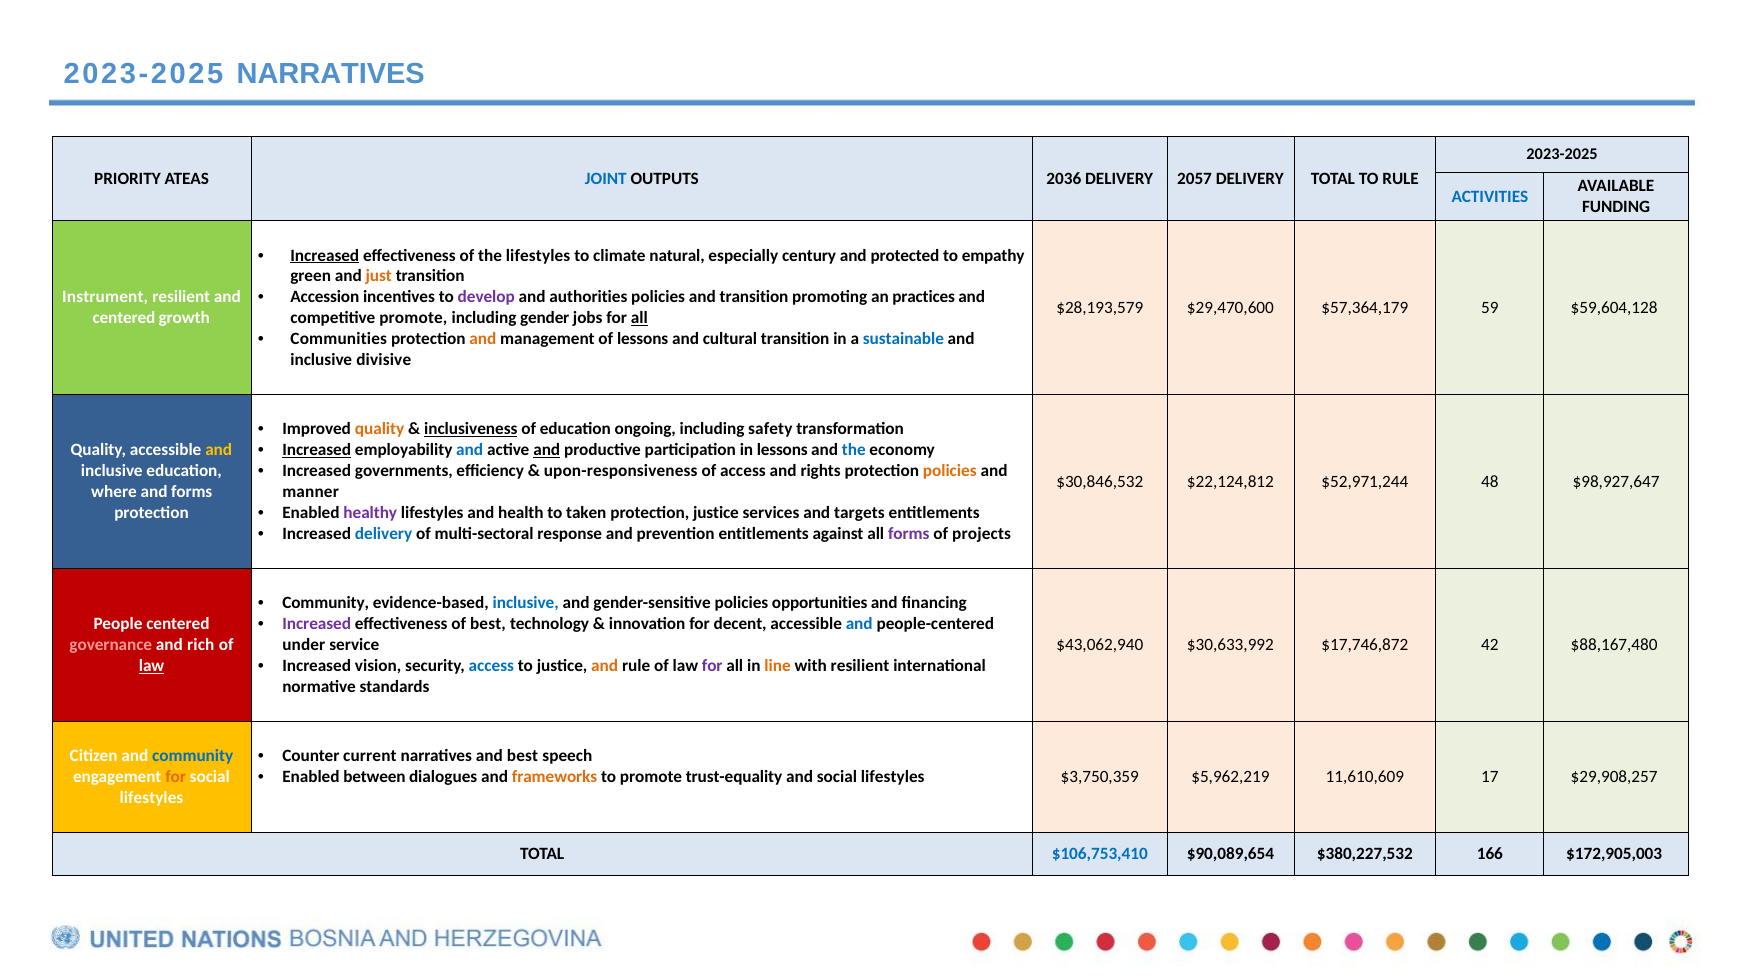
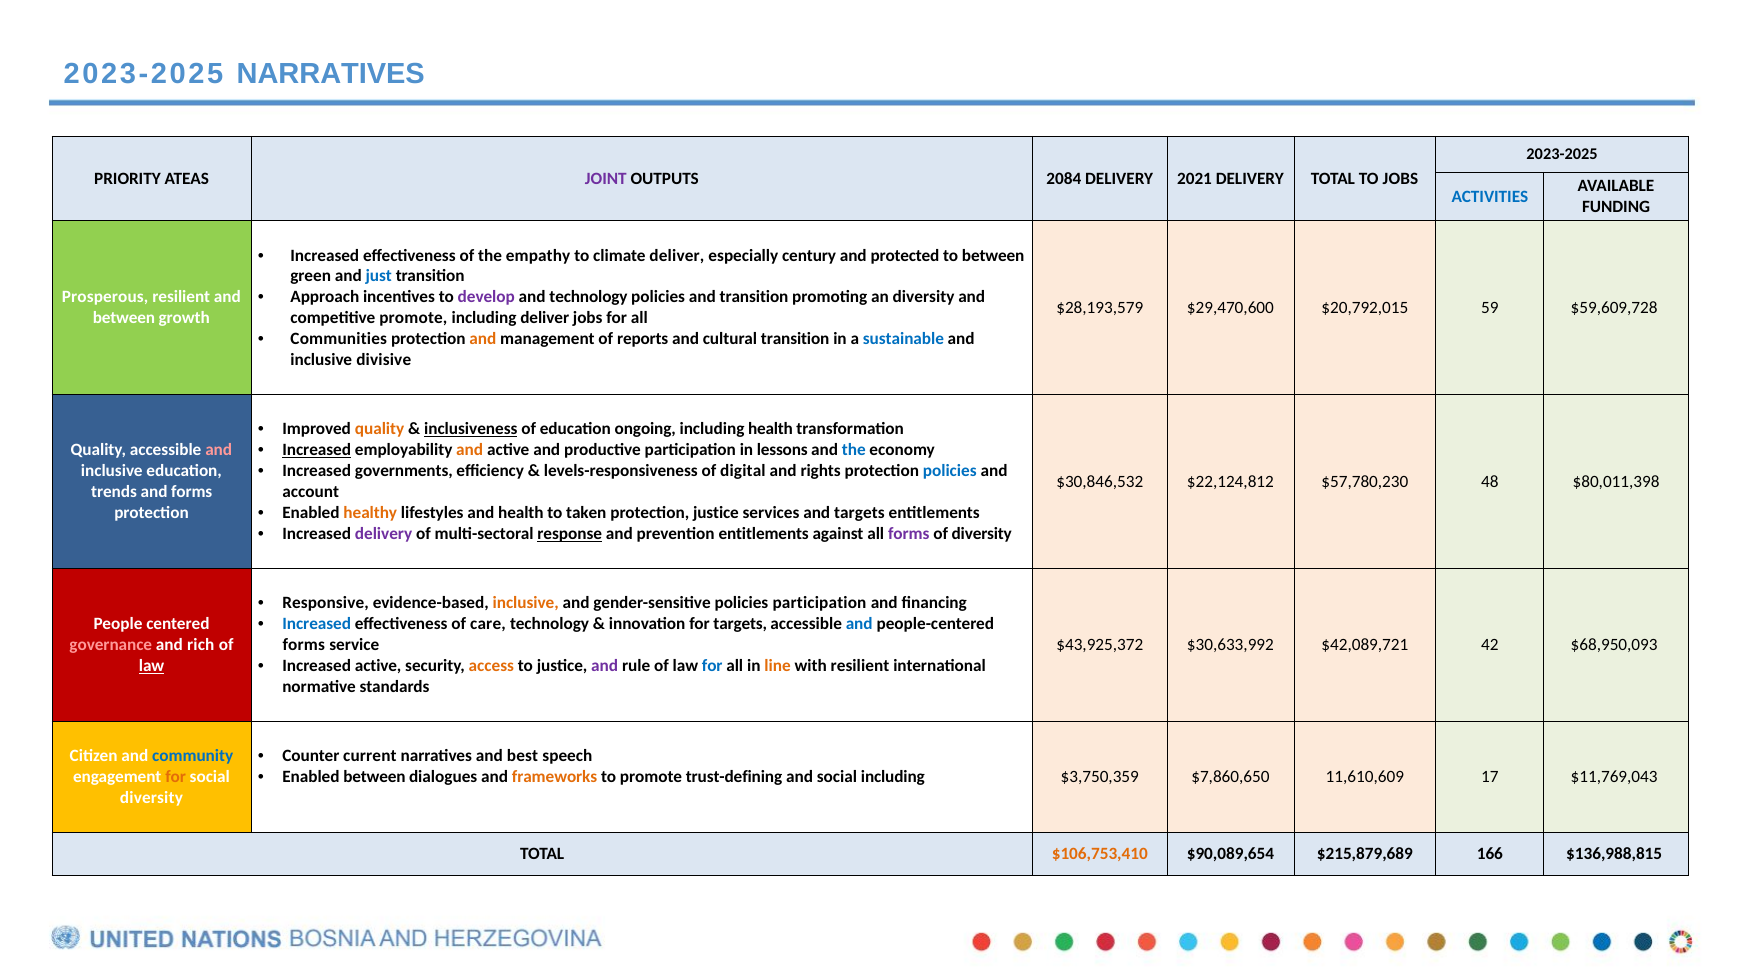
JOINT colour: blue -> purple
2036: 2036 -> 2084
2057: 2057 -> 2021
TO RULE: RULE -> JOBS
Increased at (325, 255) underline: present -> none
the lifestyles: lifestyles -> empathy
climate natural: natural -> deliver
to empathy: empathy -> between
just colour: orange -> blue
Accession: Accession -> Approach
and authorities: authorities -> technology
an practices: practices -> diversity
Instrument: Instrument -> Prosperous
$57,364,179: $57,364,179 -> $20,792,015
$59,604,128: $59,604,128 -> $59,609,728
centered at (124, 318): centered -> between
including gender: gender -> deliver
all at (639, 318) underline: present -> none
of lessons: lessons -> reports
including safety: safety -> health
and at (470, 450) colour: blue -> orange
and at (547, 450) underline: present -> none
and at (219, 450) colour: yellow -> pink
upon-responsiveness: upon-responsiveness -> levels-responsiveness
of access: access -> digital
policies at (950, 471) colour: orange -> blue
$52,971,244: $52,971,244 -> $57,780,230
$98,927,647: $98,927,647 -> $80,011,398
where: where -> trends
manner: manner -> account
healthy colour: purple -> orange
delivery at (384, 534) colour: blue -> purple
response underline: none -> present
of projects: projects -> diversity
Community at (326, 603): Community -> Responsive
inclusive at (526, 603) colour: blue -> orange
policies opportunities: opportunities -> participation
Increased at (317, 624) colour: purple -> blue
of best: best -> care
for decent: decent -> targets
under at (304, 645): under -> forms
$43,062,940: $43,062,940 -> $43,925,372
$17,746,872: $17,746,872 -> $42,089,721
$88,167,480: $88,167,480 -> $68,950,093
Increased vision: vision -> active
access at (491, 666) colour: blue -> orange
and at (605, 666) colour: orange -> purple
for at (712, 666) colour: purple -> blue
trust-equality: trust-equality -> trust-defining
and social lifestyles: lifestyles -> including
$5,962,219: $5,962,219 -> $7,860,650
$29,908,257: $29,908,257 -> $11,769,043
lifestyles at (151, 798): lifestyles -> diversity
$106,753,410 colour: blue -> orange
$380,227,532: $380,227,532 -> $215,879,689
$172,905,003: $172,905,003 -> $136,988,815
